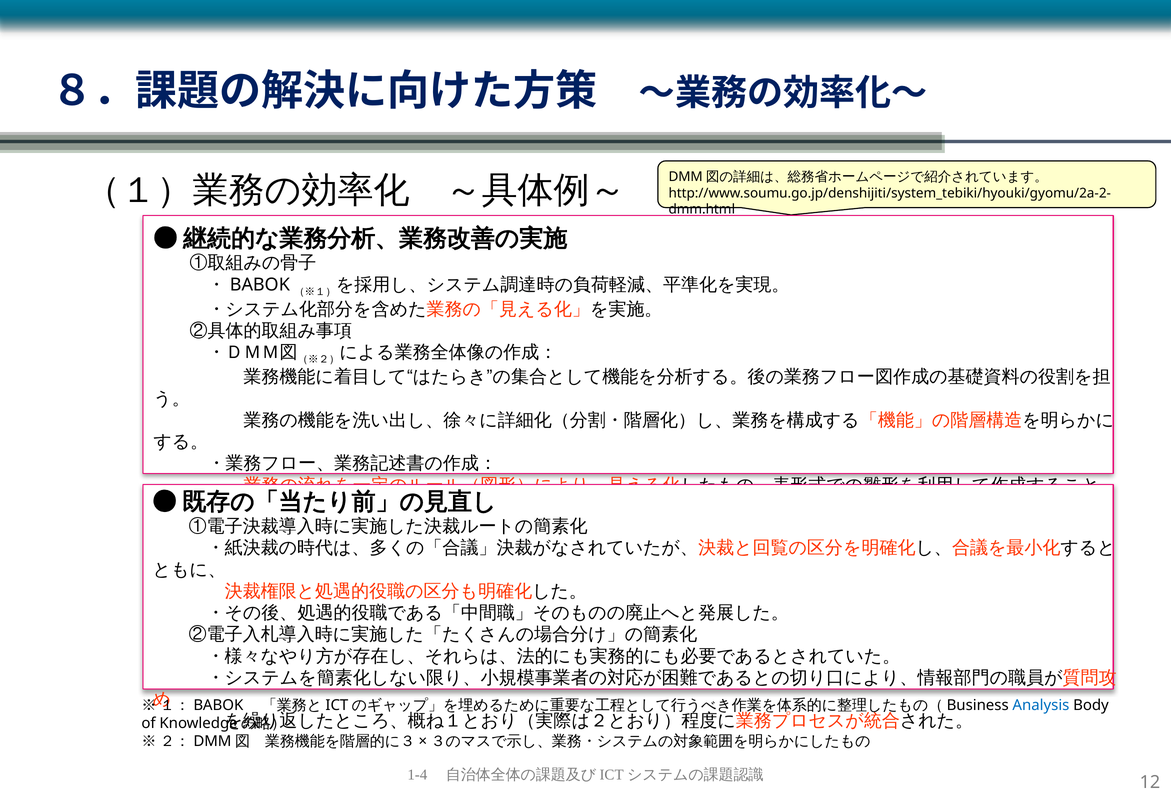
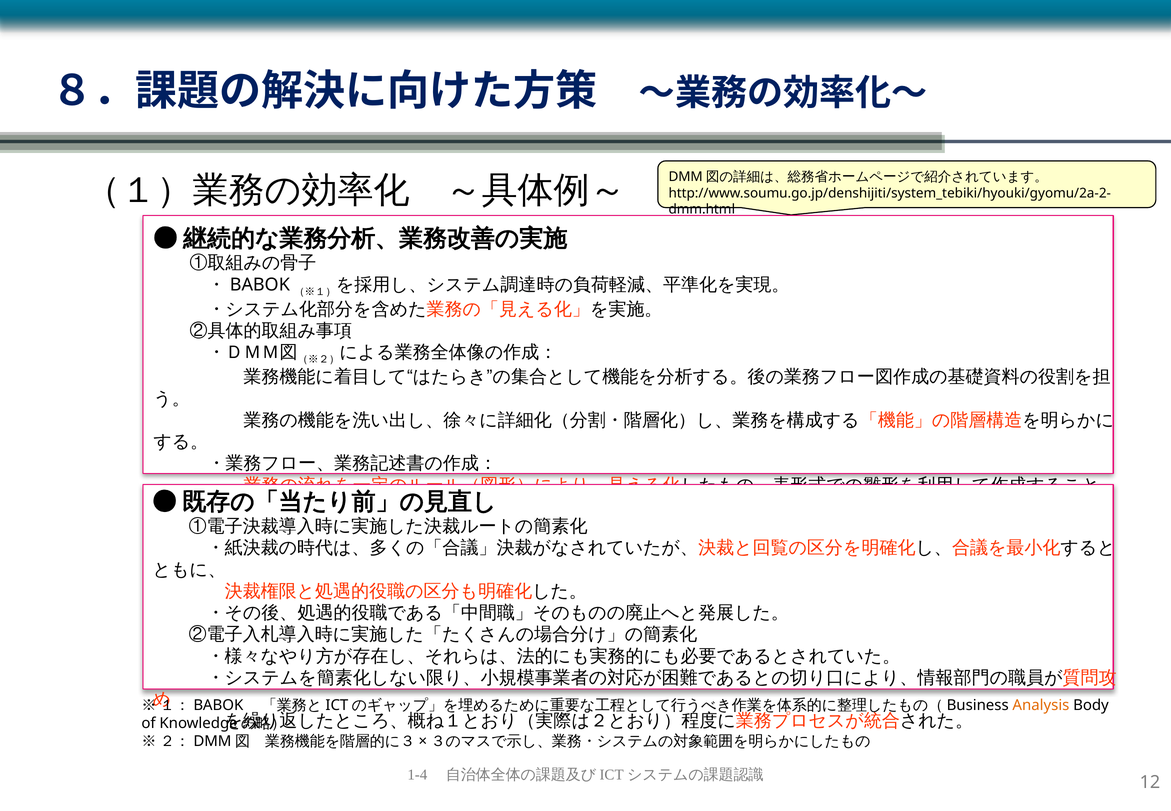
Analysis colour: blue -> orange
